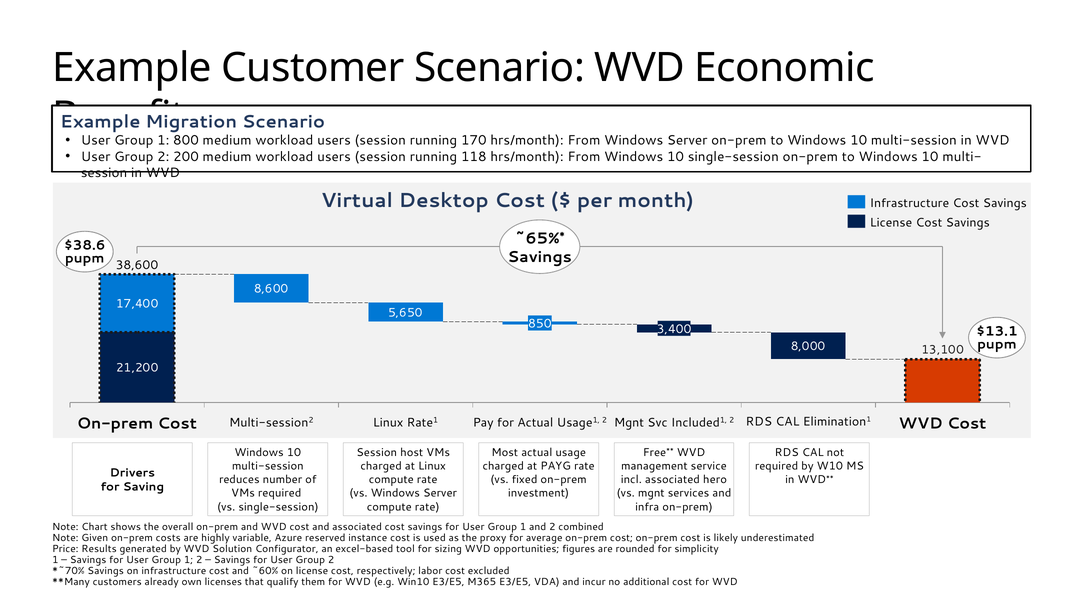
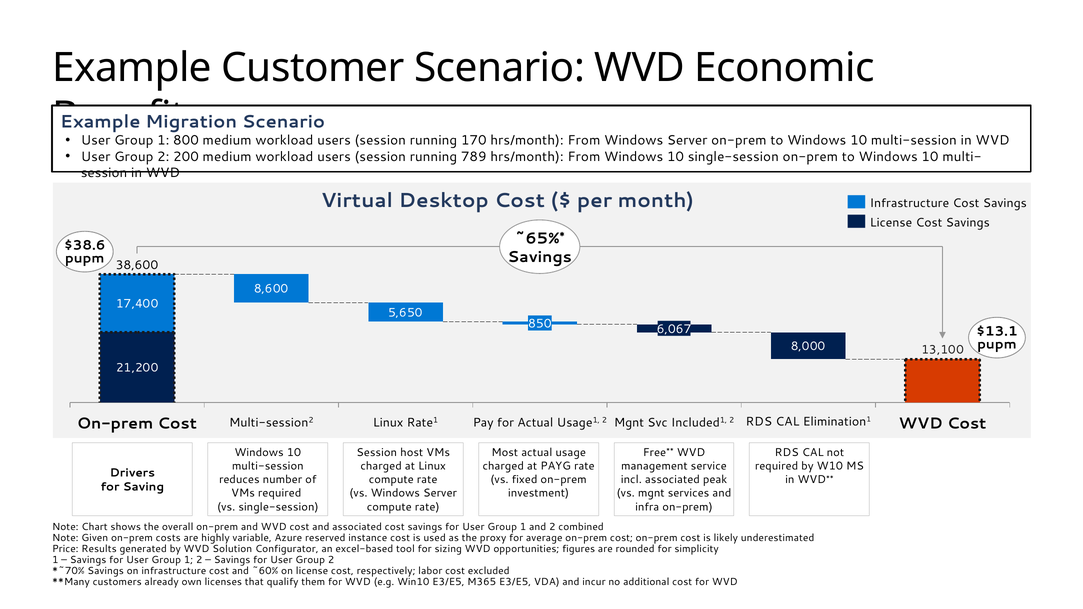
118: 118 -> 789
3,400: 3,400 -> 6,067
hero: hero -> peak
